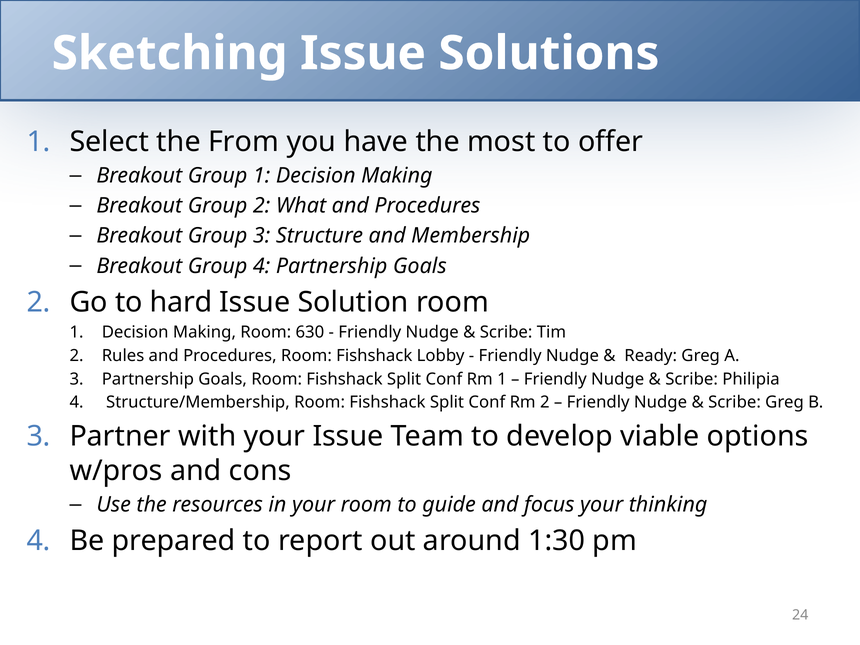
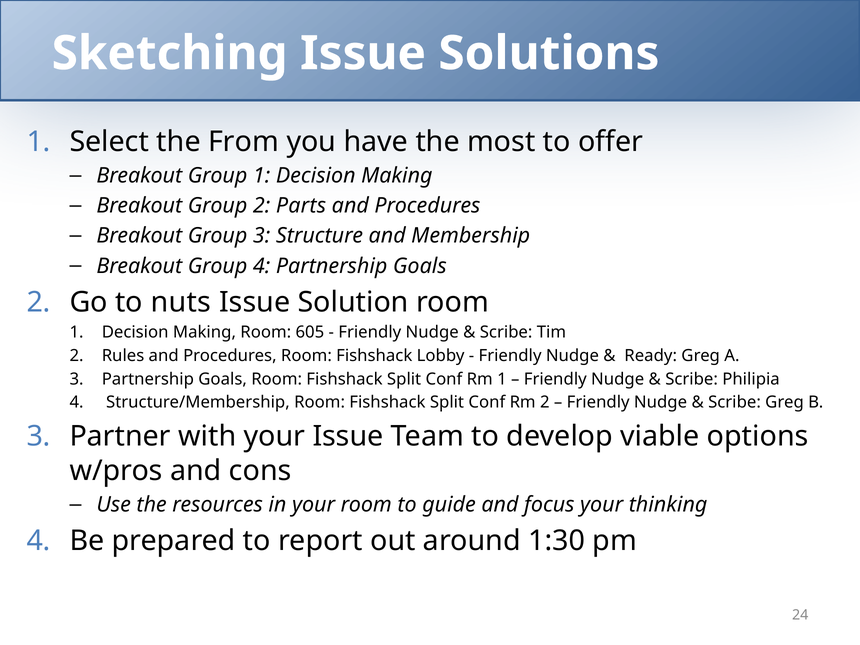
What: What -> Parts
hard: hard -> nuts
630: 630 -> 605
